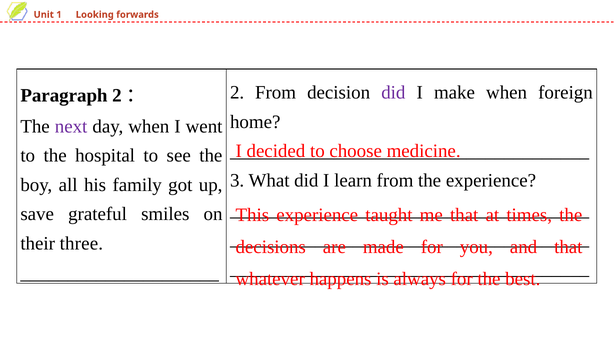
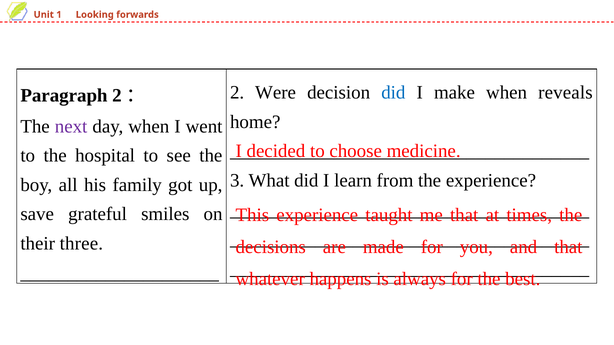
2 From: From -> Were
did at (393, 93) colour: purple -> blue
foreign: foreign -> reveals
